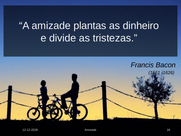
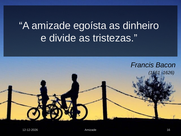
plantas: plantas -> egoísta
